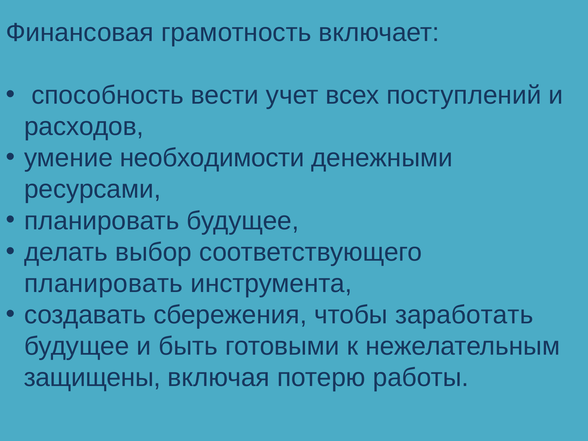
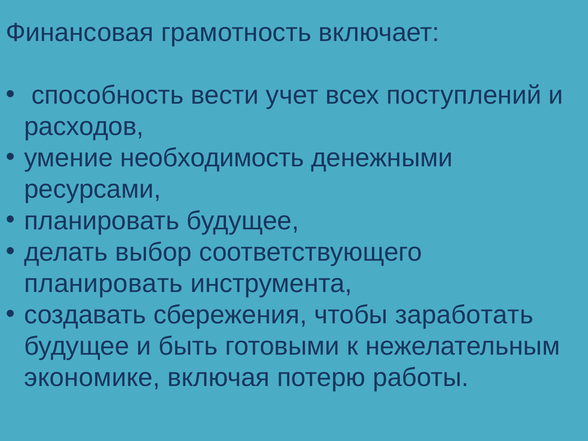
необходимости: необходимости -> необходимость
защищены: защищены -> экономике
